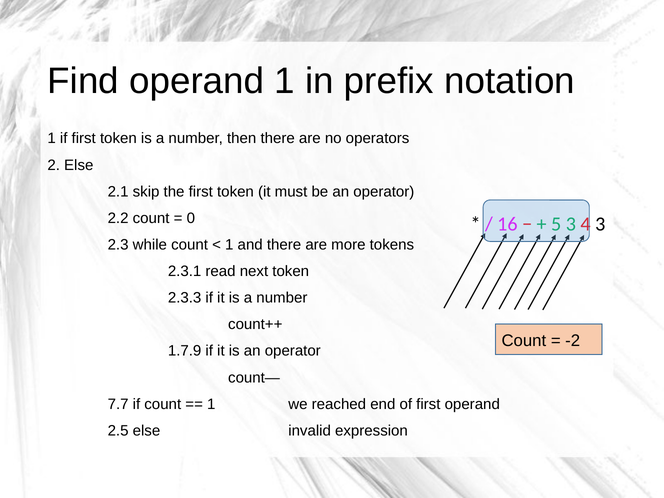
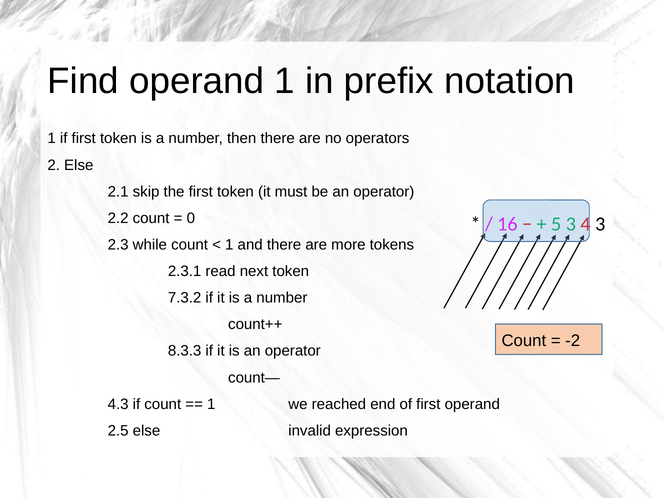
2.3.3: 2.3.3 -> 7.3.2
1.7.9: 1.7.9 -> 8.3.3
7.7: 7.7 -> 4.3
